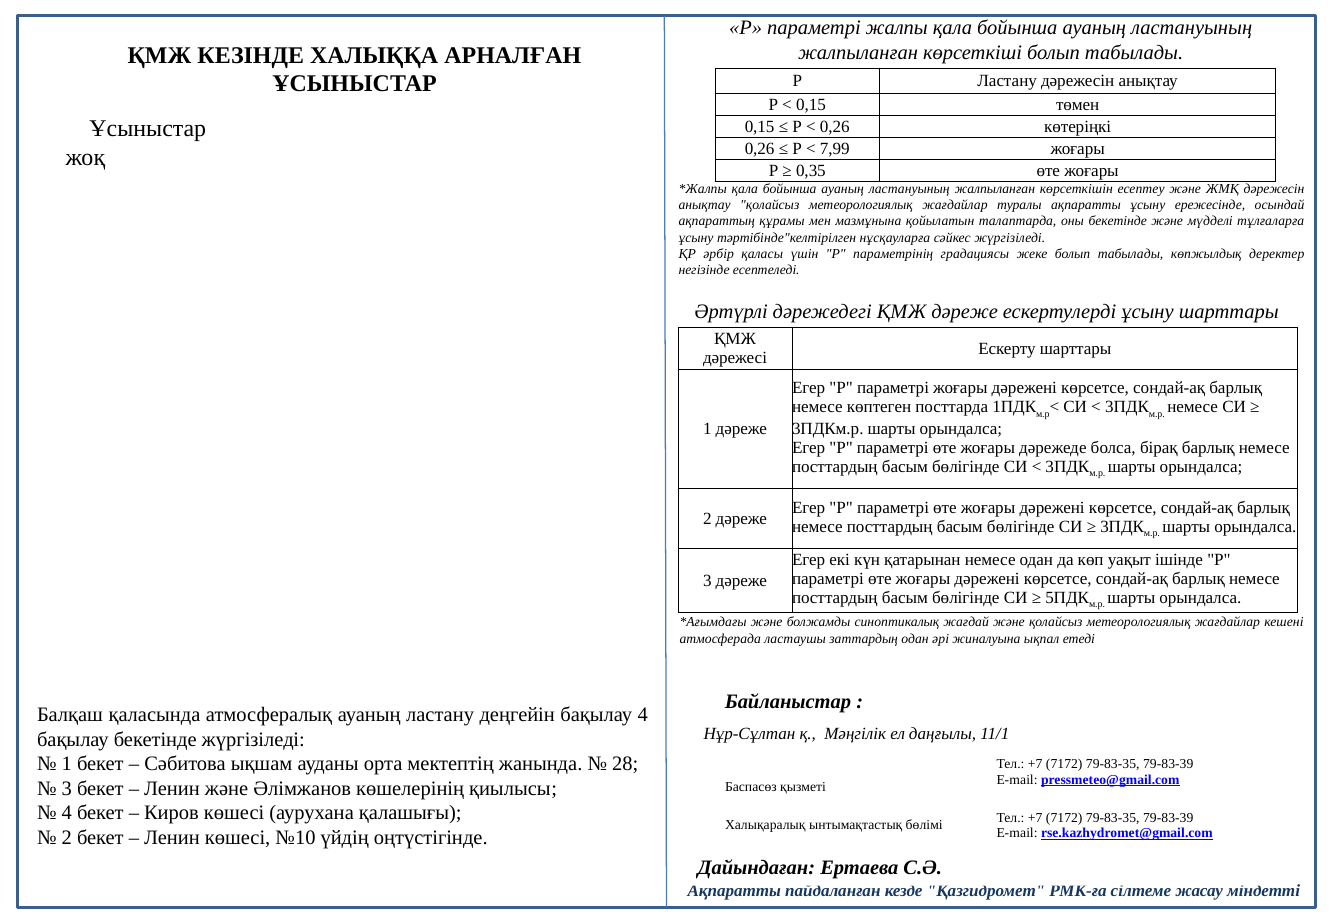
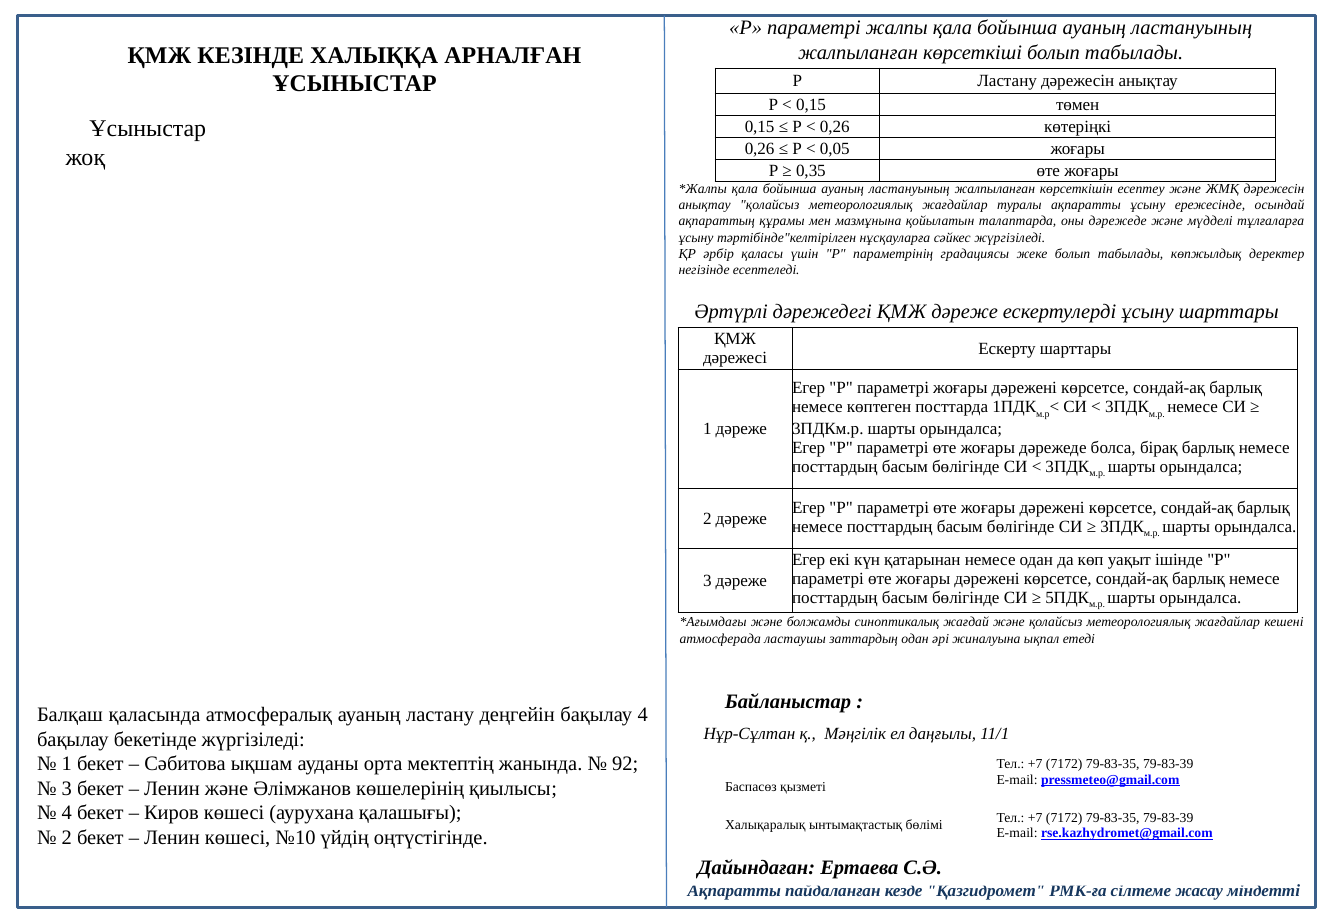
7,99: 7,99 -> 0,05
оны бекетінде: бекетінде -> дәрежеде
28: 28 -> 92
